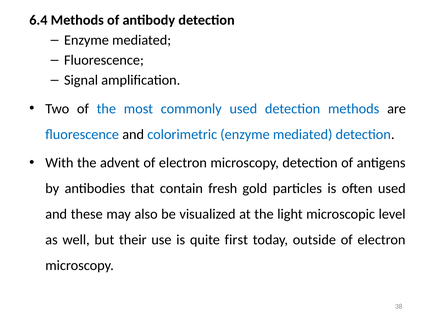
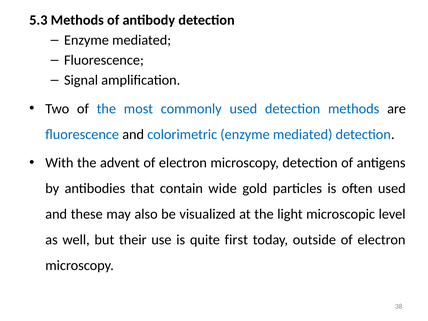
6.4: 6.4 -> 5.3
fresh: fresh -> wide
